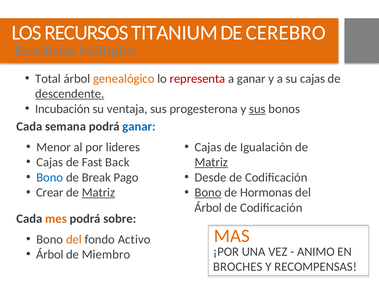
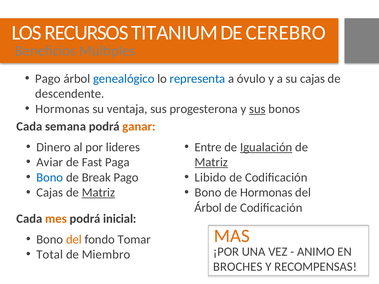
Total at (48, 79): Total -> Pago
genealógico colour: orange -> blue
representa colour: red -> blue
a ganar: ganar -> óvulo
descendente underline: present -> none
Incubación at (63, 109): Incubación -> Hormonas
ganar at (139, 127) colour: blue -> orange
Menor: Menor -> Dinero
Cajas at (208, 147): Cajas -> Entre
Igualación underline: none -> present
Cajas at (50, 162): Cajas -> Aviar
Back: Back -> Paga
Desde: Desde -> Libido
Crear at (50, 193): Crear -> Cajas
Bono at (208, 193) underline: present -> none
sobre: sobre -> inicial
Activo: Activo -> Tomar
Árbol at (50, 255): Árbol -> Total
